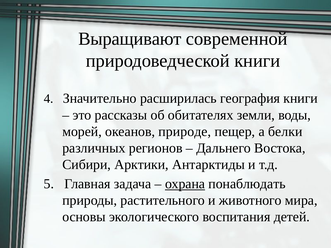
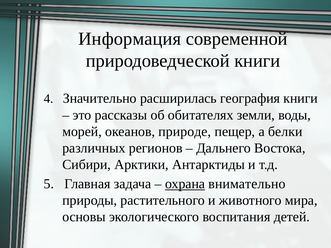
Выращивают: Выращивают -> Информация
понаблюдать: понаблюдать -> внимательно
